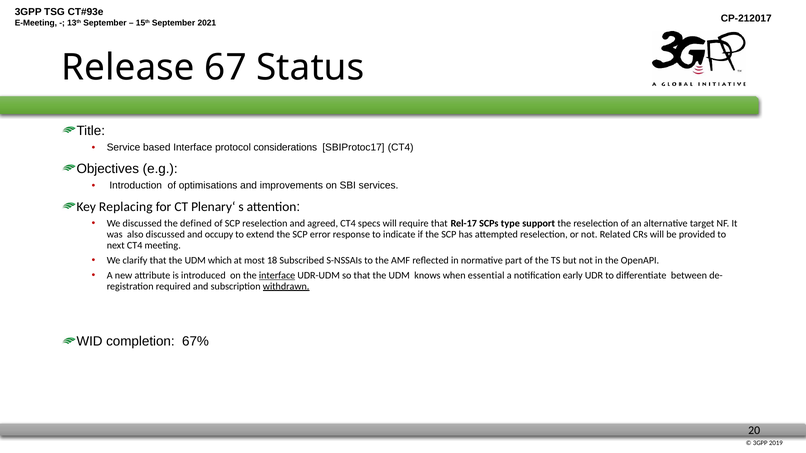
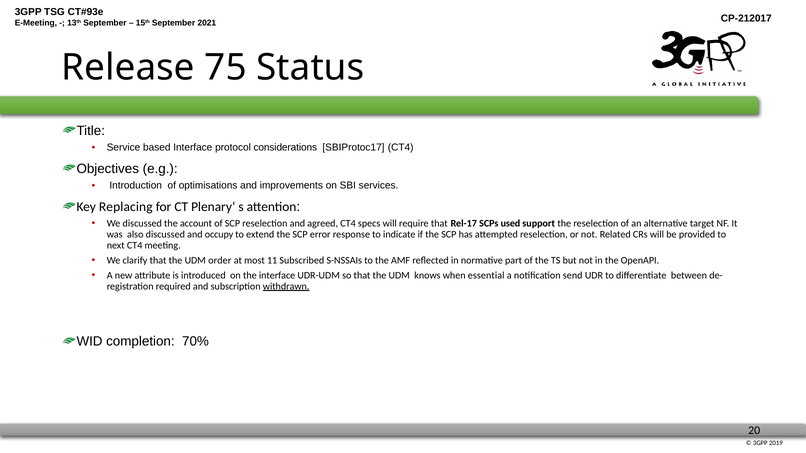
67: 67 -> 75
defined: defined -> account
type: type -> used
which: which -> order
18: 18 -> 11
interface at (277, 276) underline: present -> none
early: early -> send
67%: 67% -> 70%
